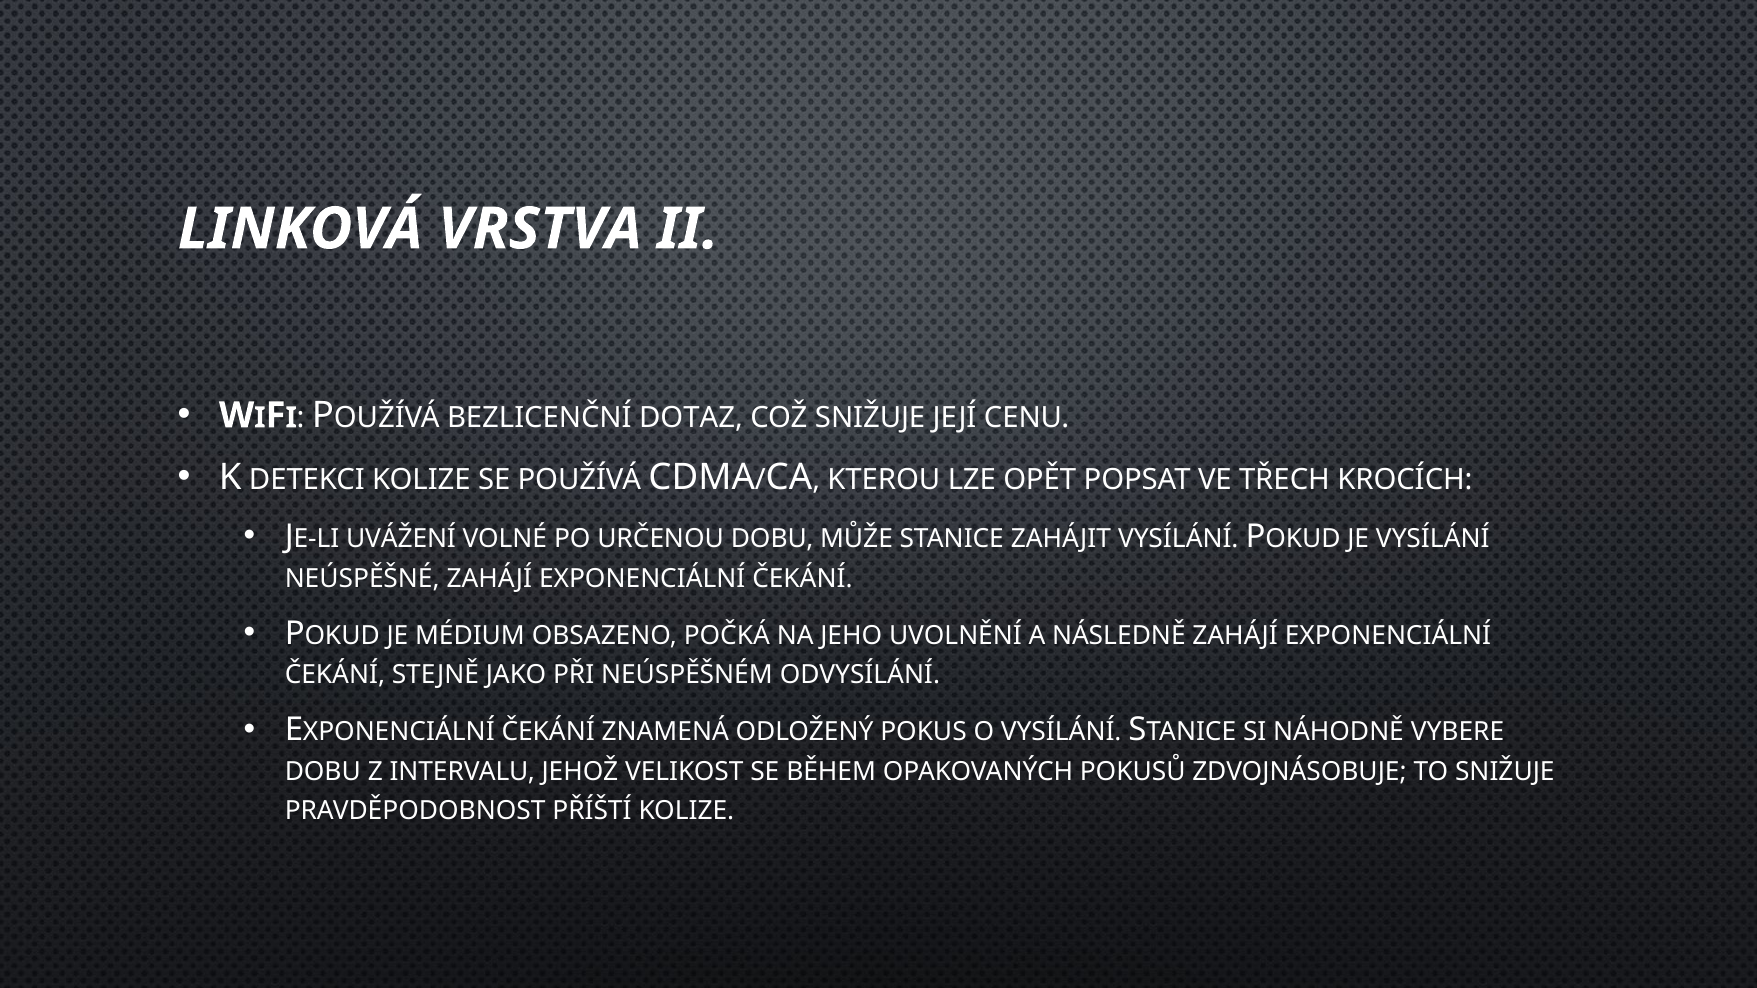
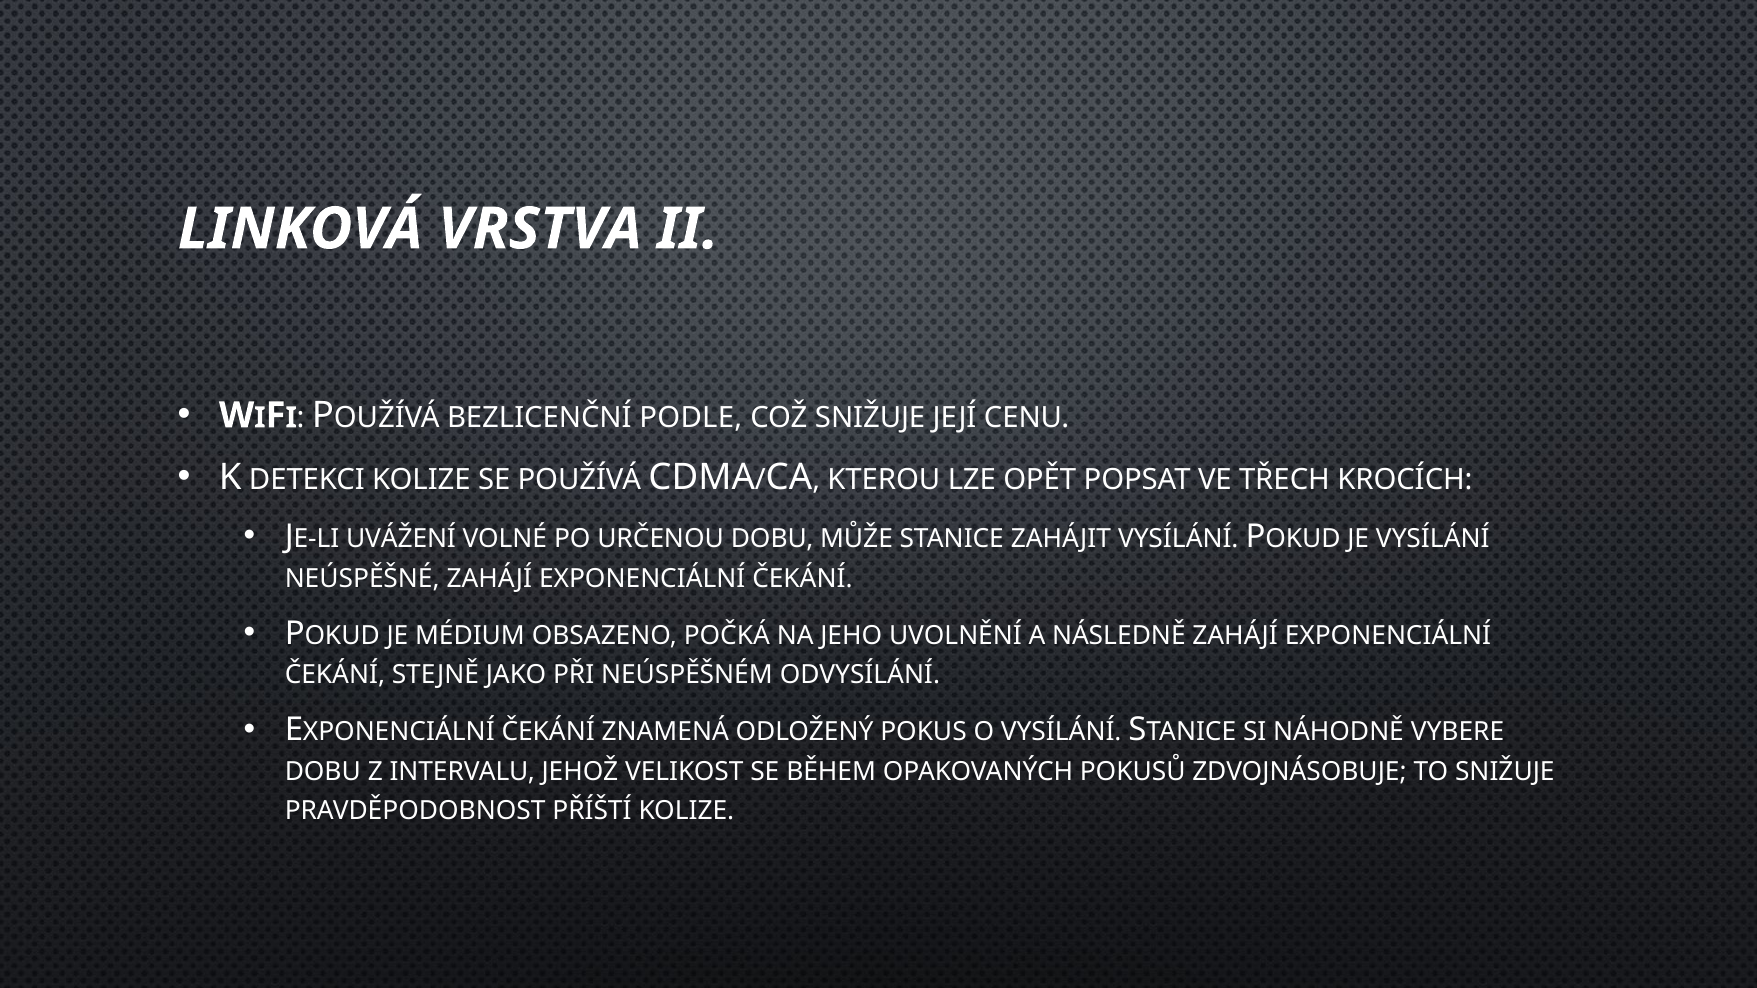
DOTAZ: DOTAZ -> PODLE
